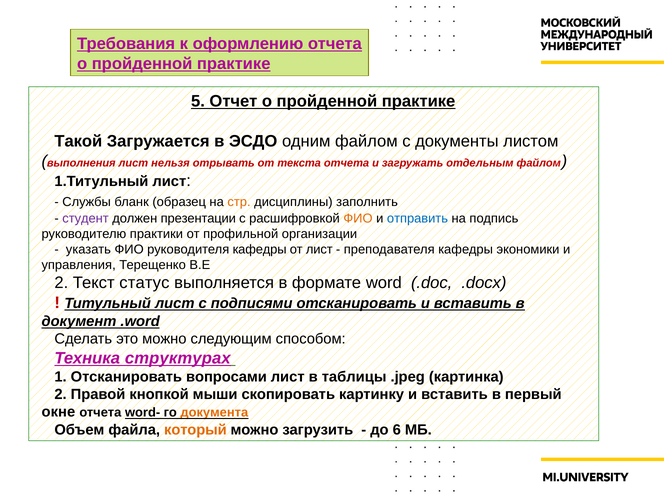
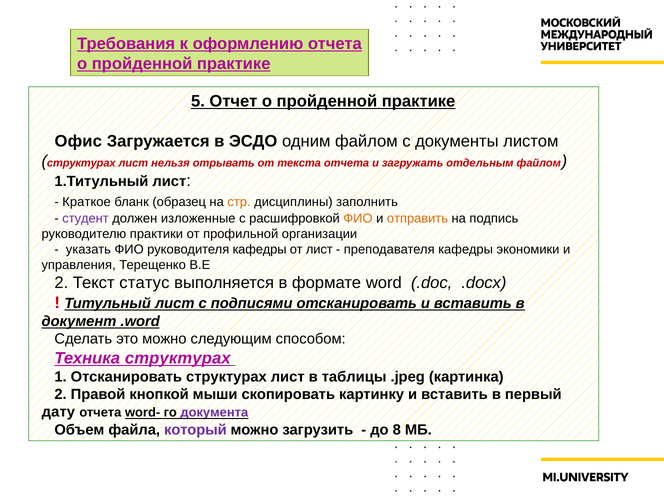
Такой: Такой -> Офис
выполнения at (81, 163): выполнения -> структурах
Службы: Службы -> Краткое
презентации: презентации -> изложенные
отправить colour: blue -> orange
Отсканировать вопросами: вопросами -> структурах
окне: окне -> дату
документа colour: orange -> purple
который colour: orange -> purple
6: 6 -> 8
